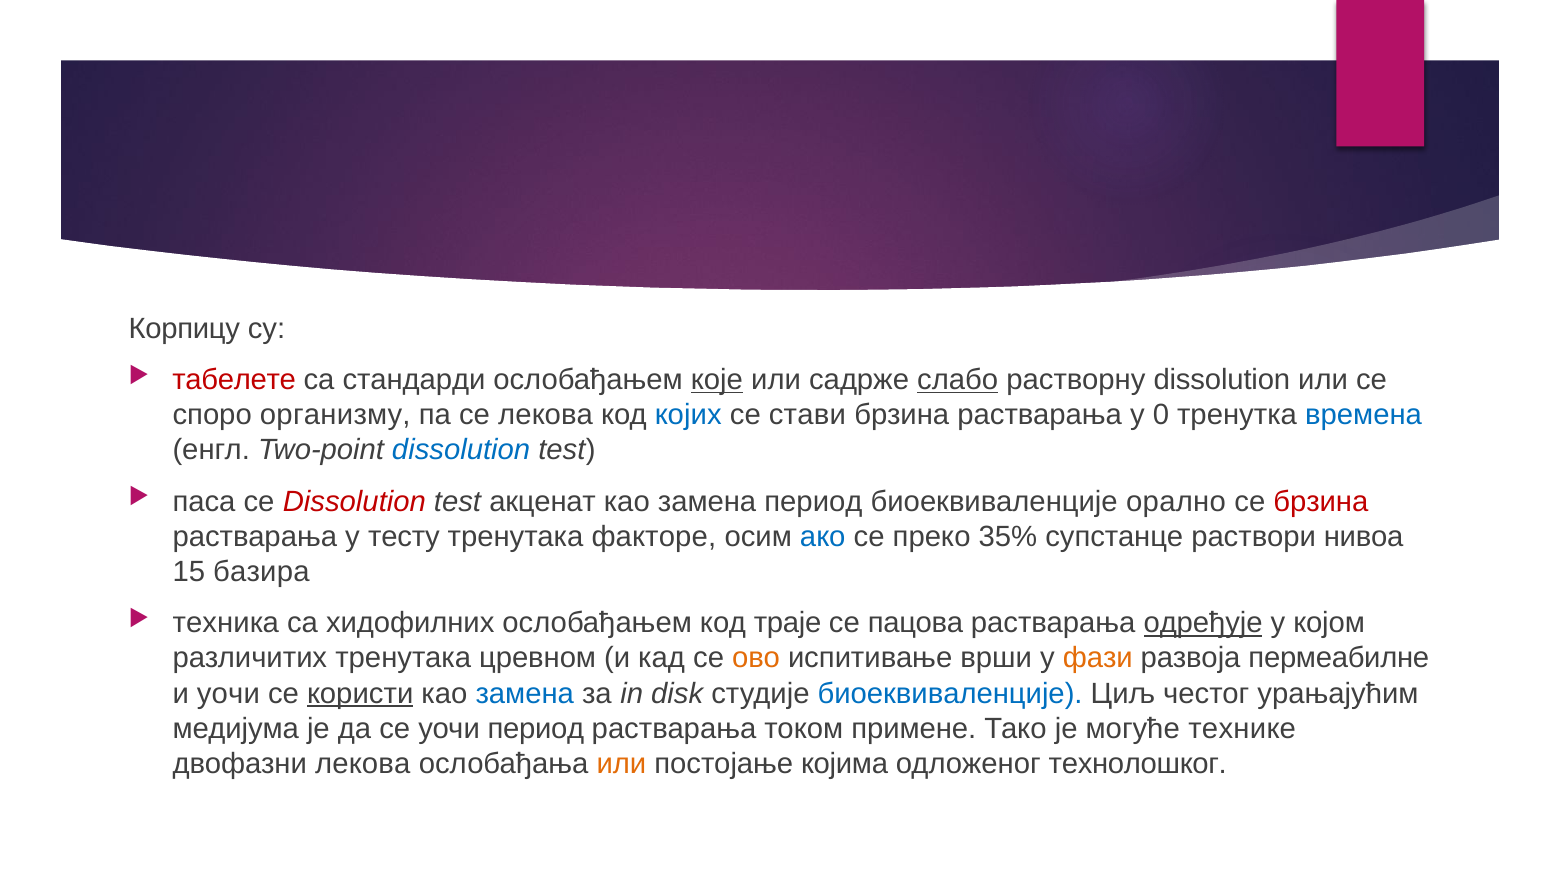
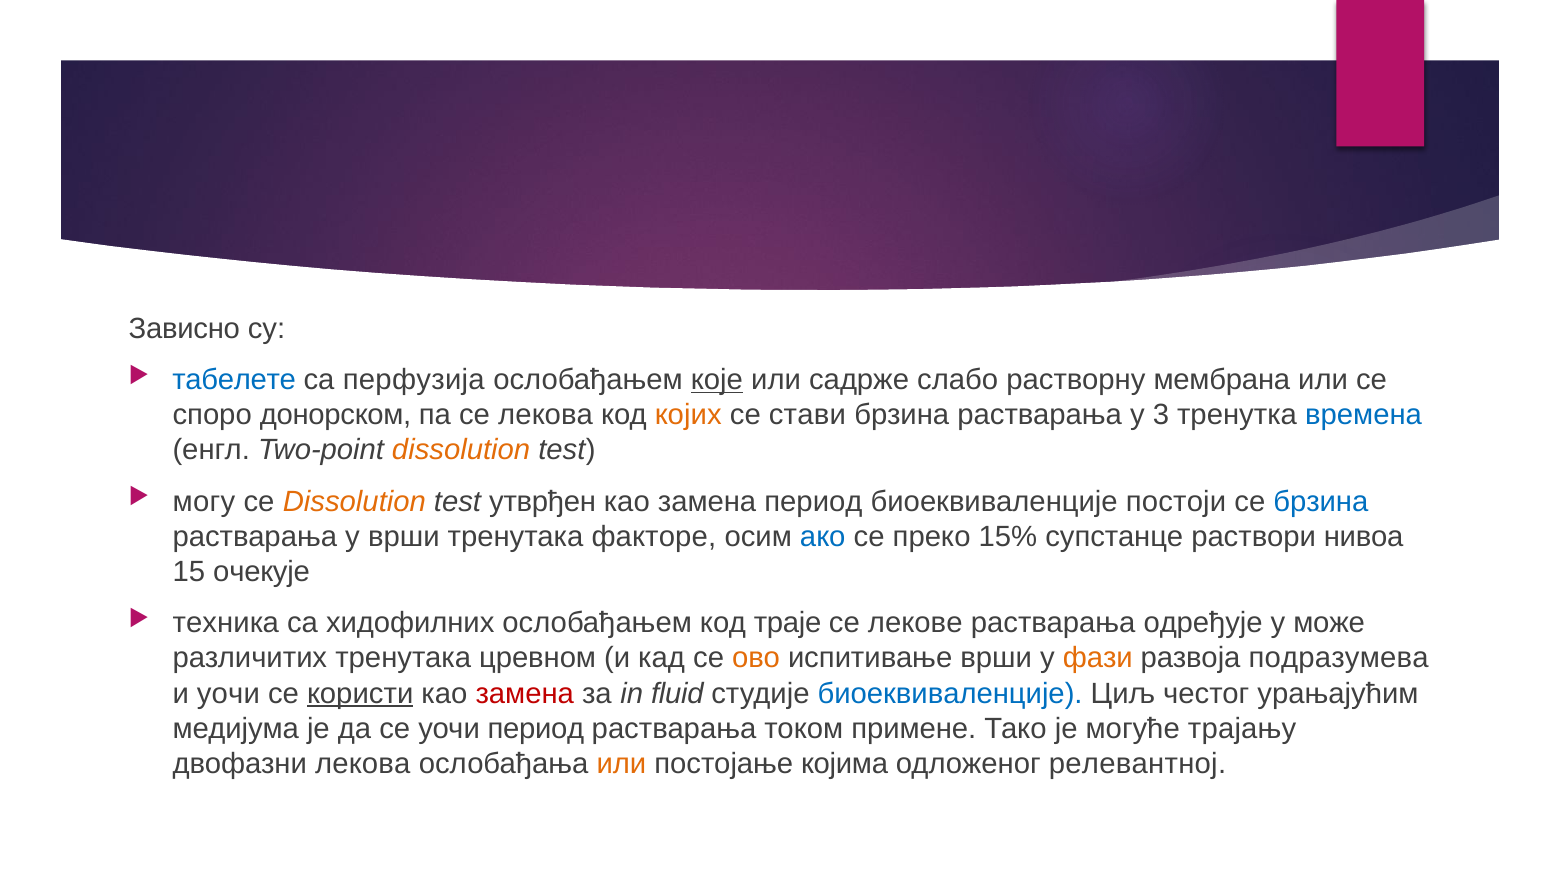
Корпицу: Корпицу -> Зависно
табелете colour: red -> blue
стандарди: стандарди -> перфузија
слабо underline: present -> none
растворну dissolution: dissolution -> мембрана
организму: организму -> донорском
којих colour: blue -> orange
0: 0 -> 3
dissolution at (461, 450) colour: blue -> orange
паса: паса -> могу
Dissolution at (354, 502) colour: red -> orange
акценат: акценат -> утврђен
орално: орално -> постоји
брзина at (1321, 502) colour: red -> blue
у тесту: тесту -> врши
35%: 35% -> 15%
базира: базира -> очекује
пацова: пацова -> лекове
одређује underline: present -> none
којом: којом -> може
пермеабилне: пермеабилне -> подразумева
замена at (525, 693) colour: blue -> red
disk: disk -> fluid
технике: технике -> трајању
технолошког: технолошког -> релевантној
